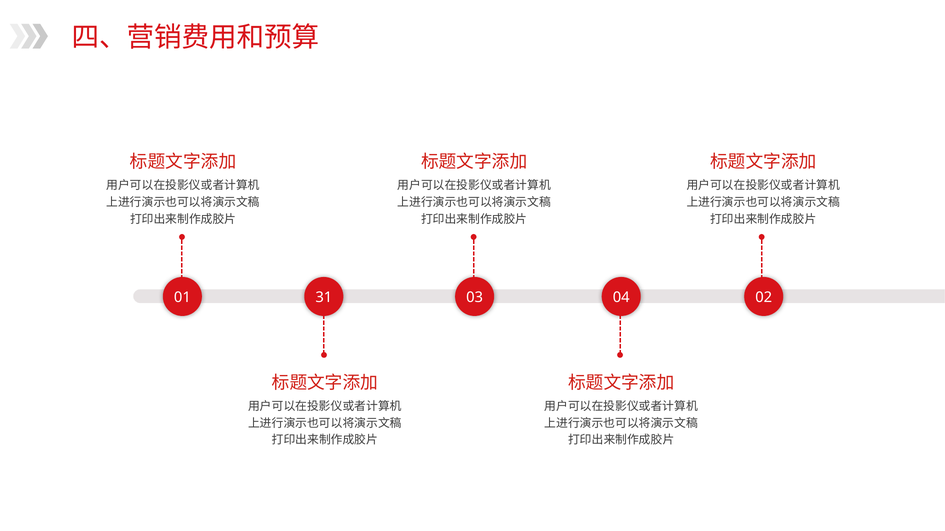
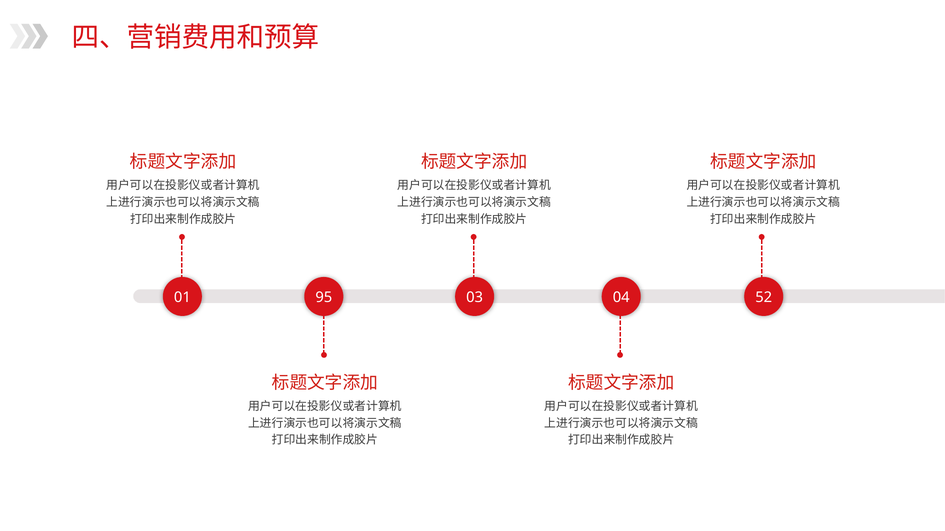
31: 31 -> 95
02: 02 -> 52
